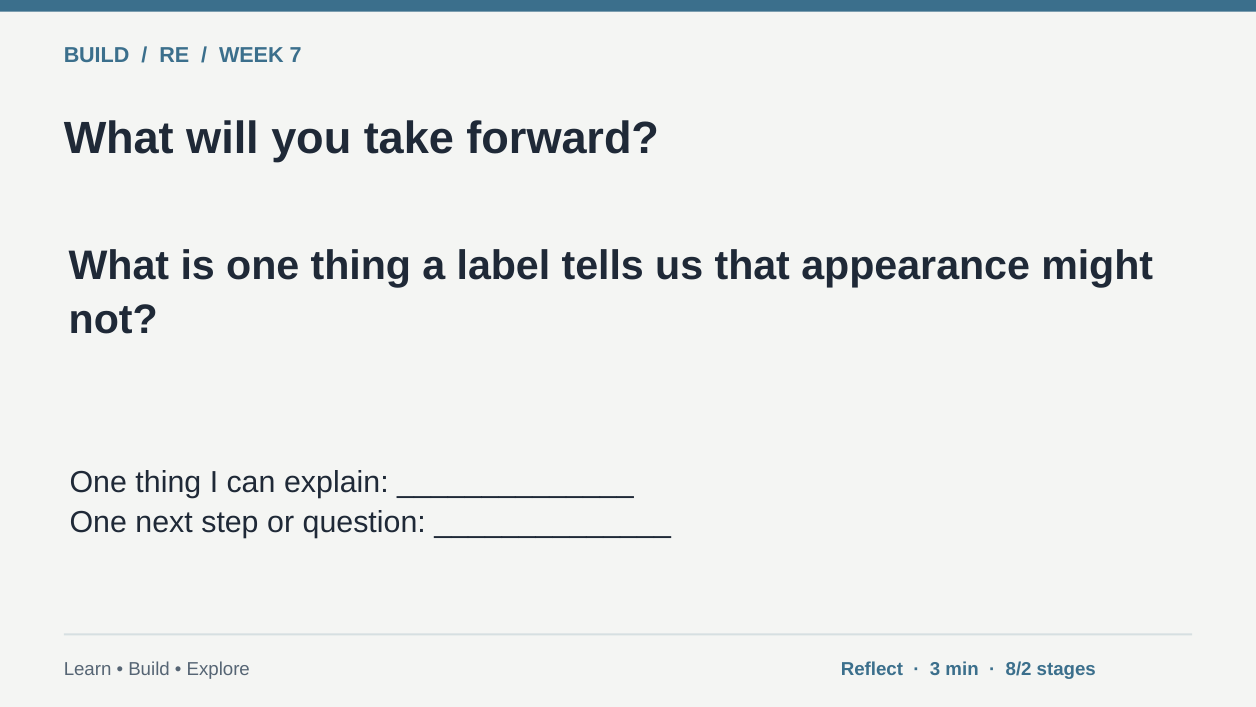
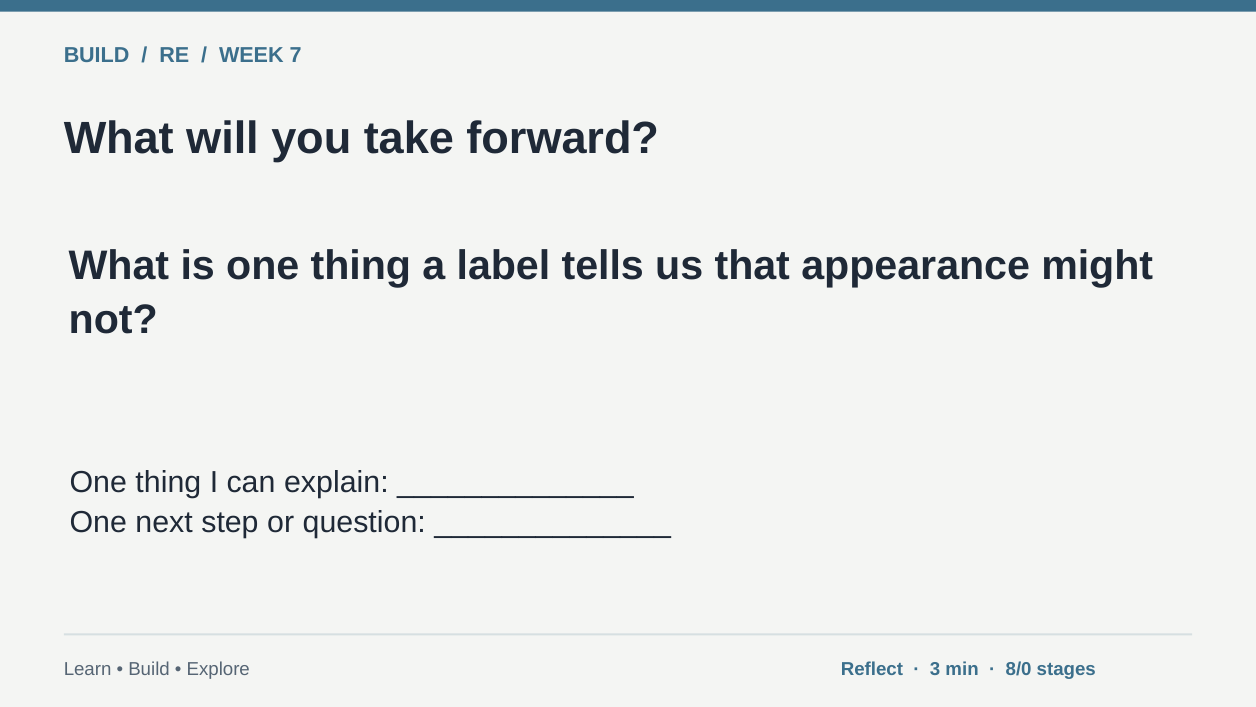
8/2: 8/2 -> 8/0
